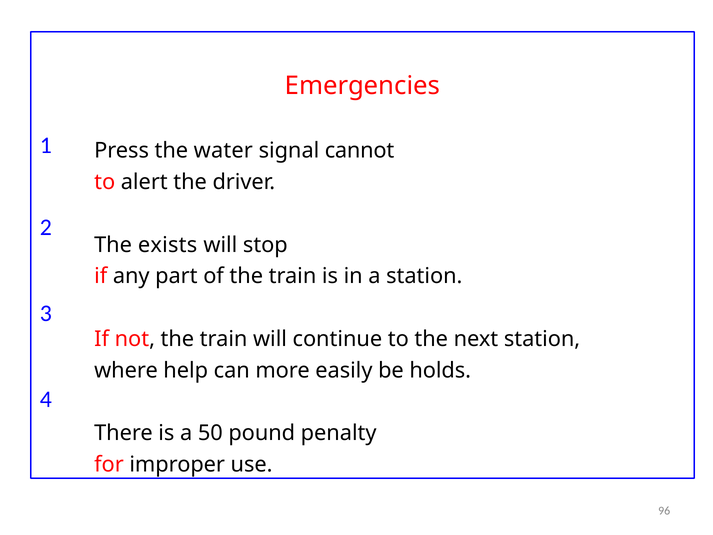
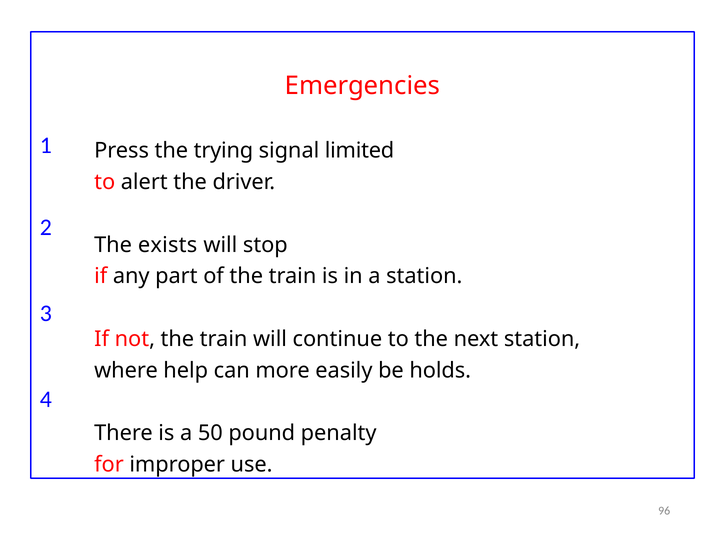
water: water -> trying
cannot: cannot -> limited
